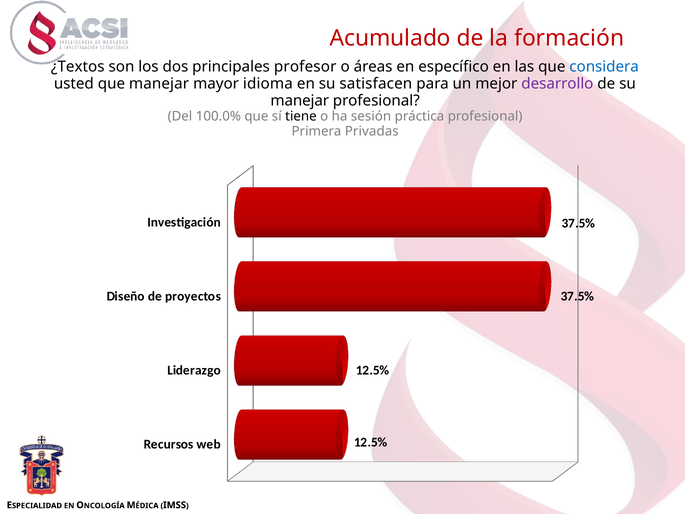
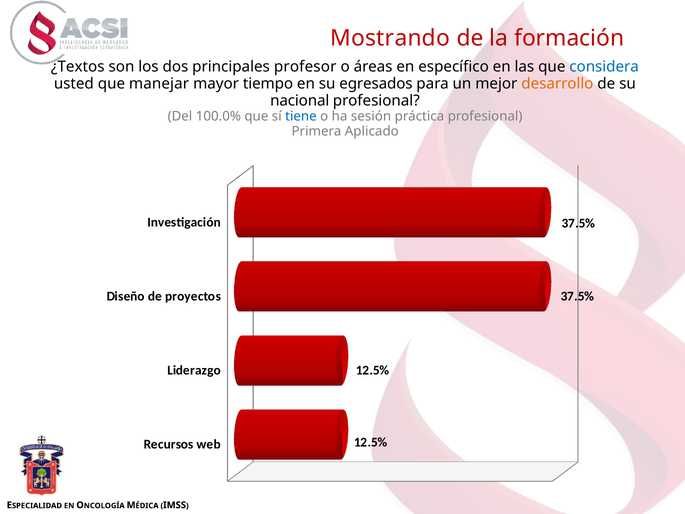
Acumulado: Acumulado -> Mostrando
idioma: idioma -> tiempo
satisfacen: satisfacen -> egresados
desarrollo colour: purple -> orange
manejar at (300, 101): manejar -> nacional
tiene colour: black -> blue
Privadas: Privadas -> Aplicado
